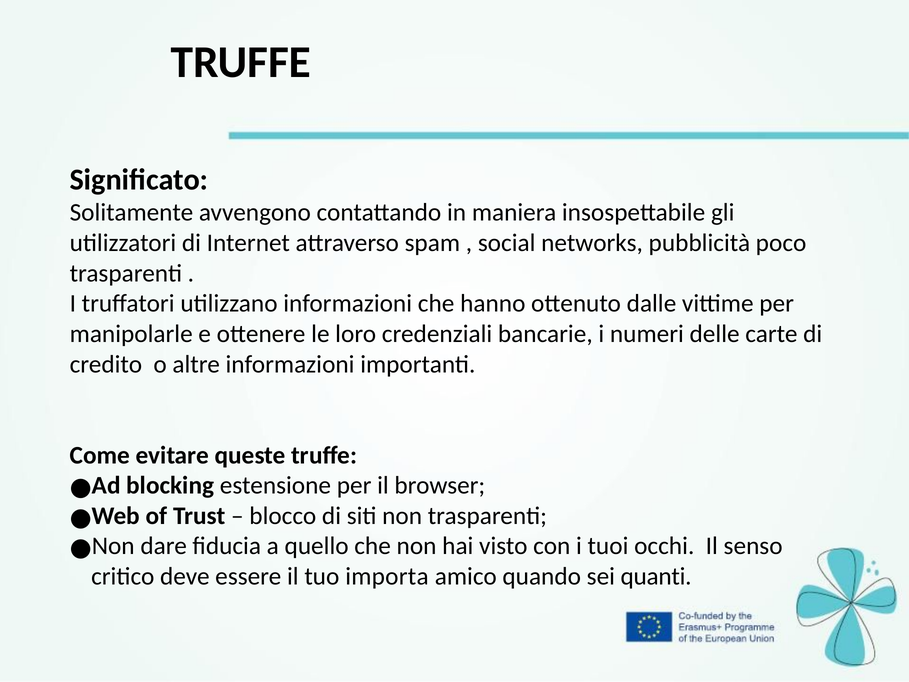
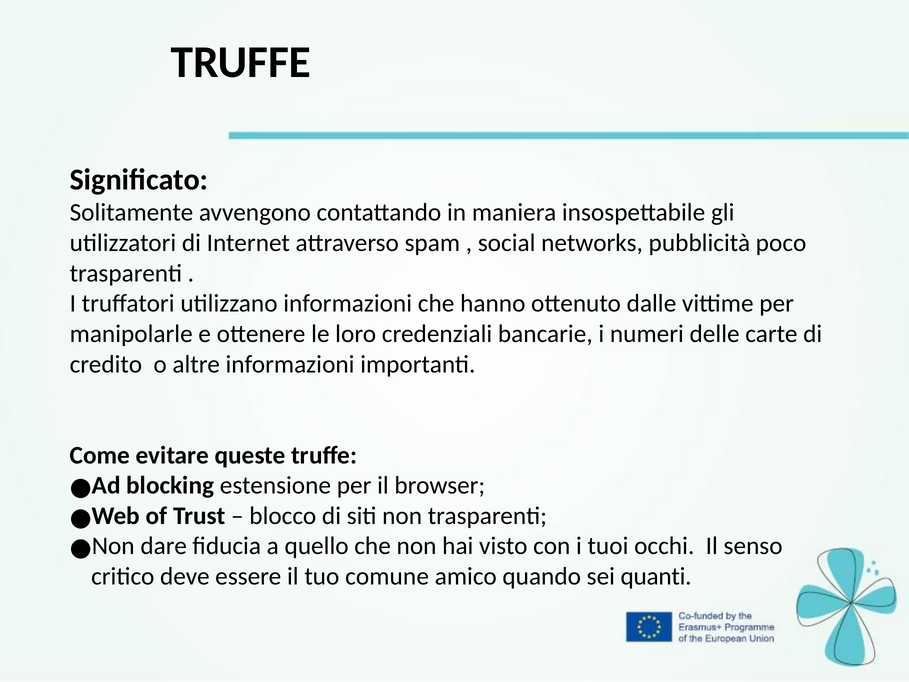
importa: importa -> comune
